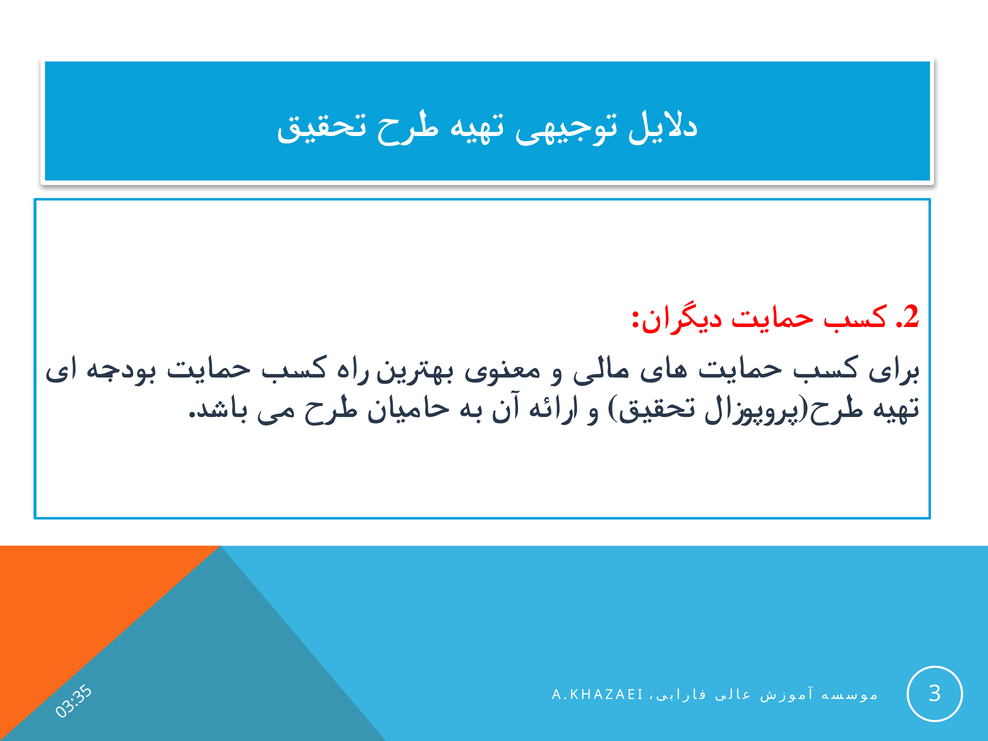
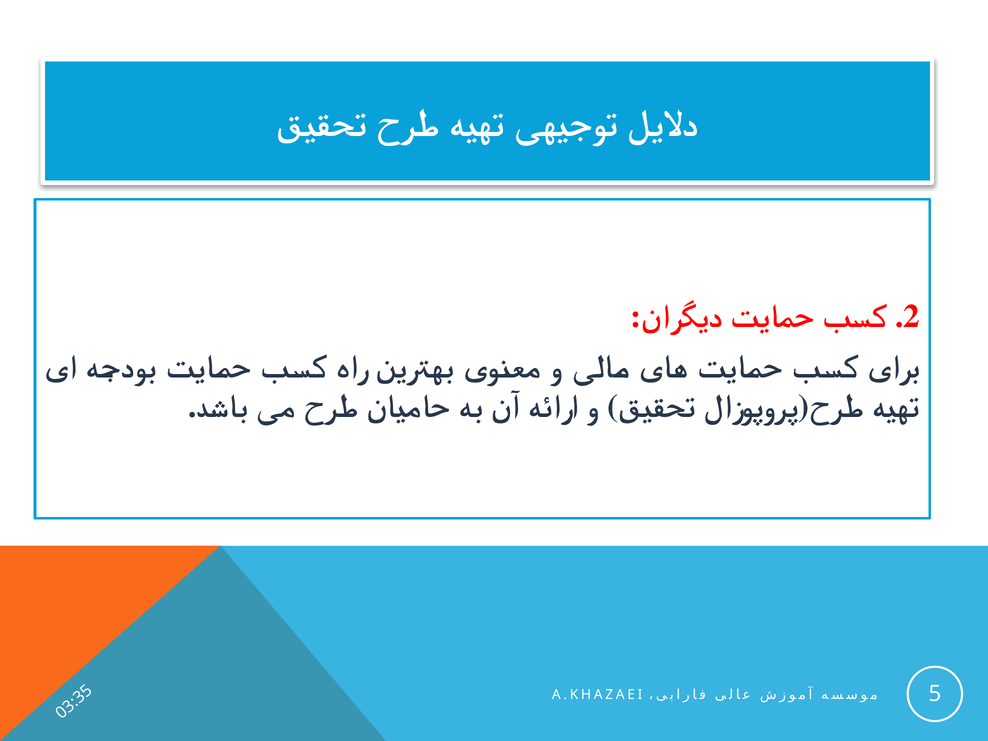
A.KHAZAEI 3: 3 -> 5
